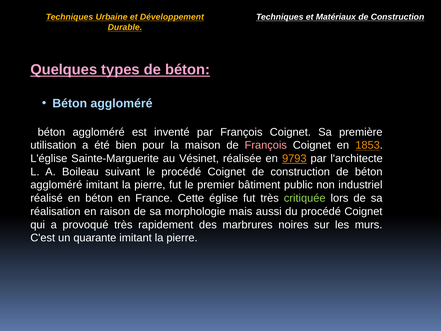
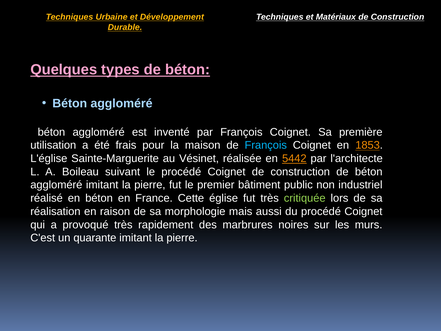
bien: bien -> frais
François at (266, 145) colour: pink -> light blue
9793: 9793 -> 5442
